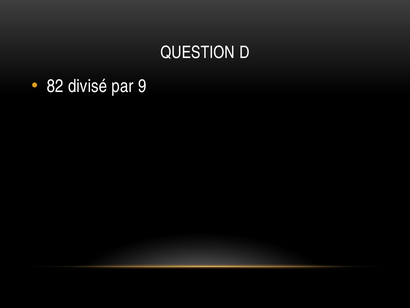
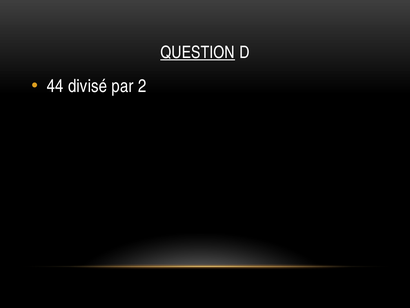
QUESTION underline: none -> present
82: 82 -> 44
9: 9 -> 2
